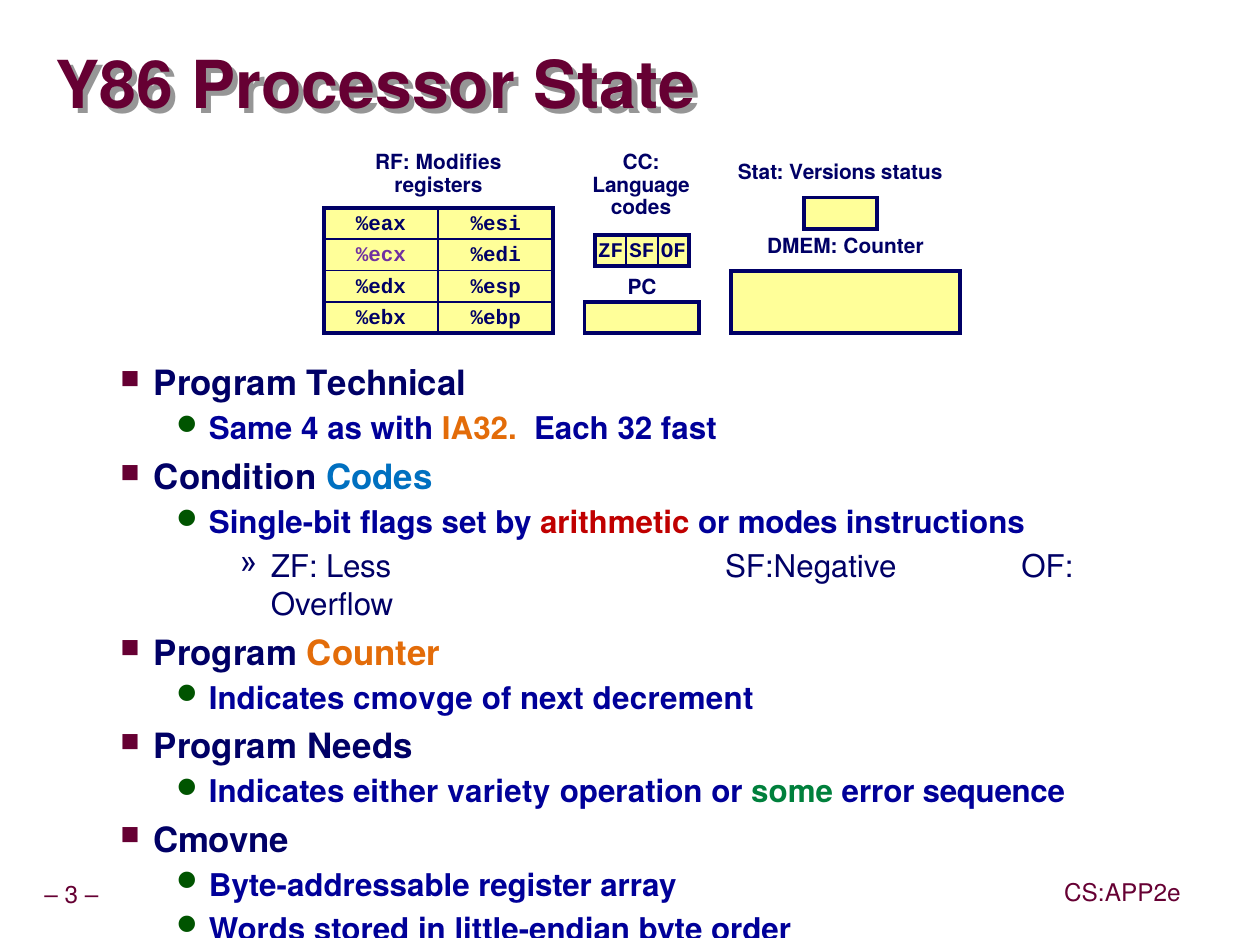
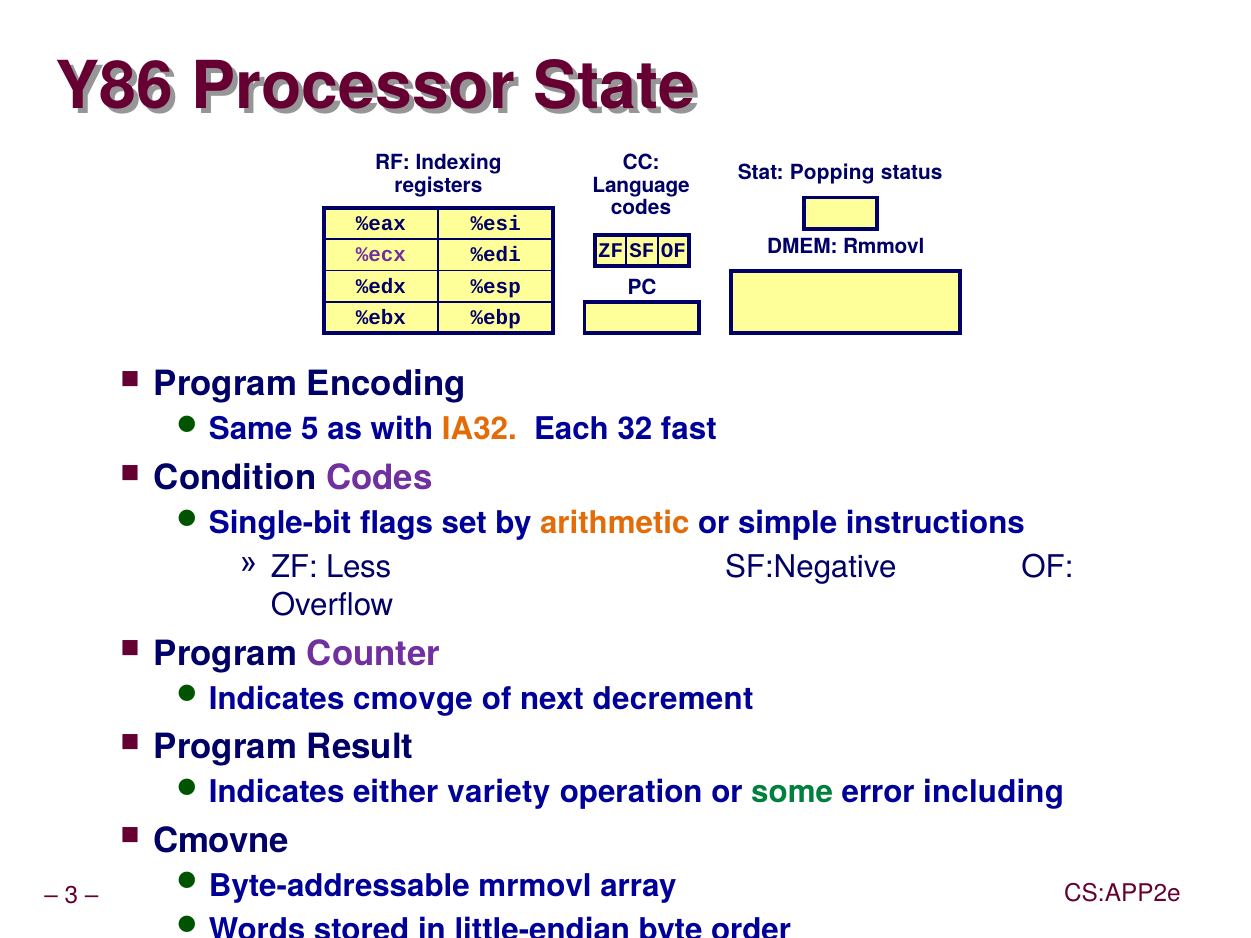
Modifies: Modifies -> Indexing
Versions: Versions -> Popping
DMEM Counter: Counter -> Rmmovl
Technical: Technical -> Encoding
4: 4 -> 5
Codes at (379, 478) colour: blue -> purple
arithmetic colour: red -> orange
modes: modes -> simple
Counter at (374, 653) colour: orange -> purple
Needs: Needs -> Result
sequence: sequence -> including
register: register -> mrmovl
